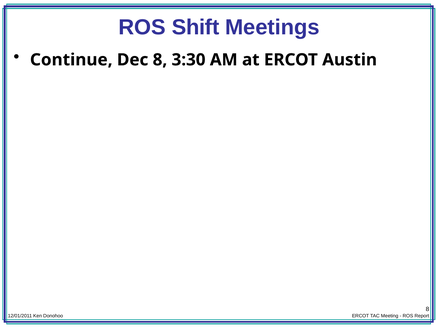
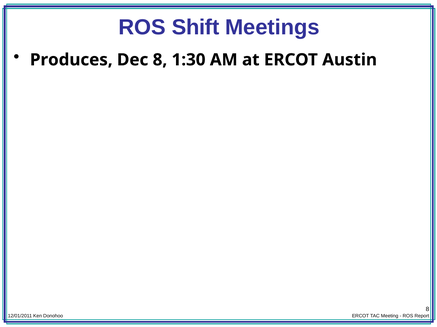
Continue: Continue -> Produces
3:30: 3:30 -> 1:30
